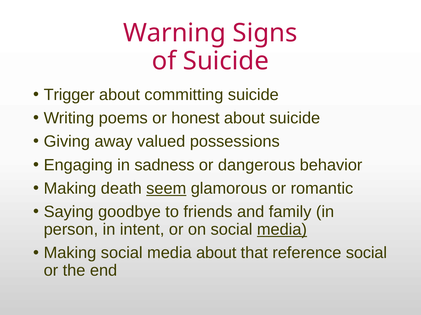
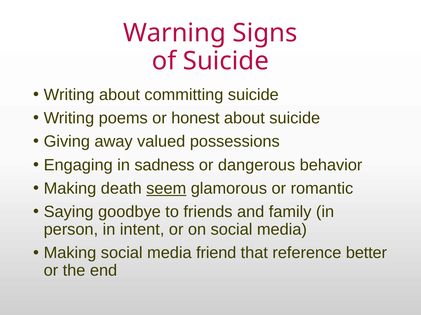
Trigger at (69, 95): Trigger -> Writing
media at (282, 230) underline: present -> none
media about: about -> friend
reference social: social -> better
